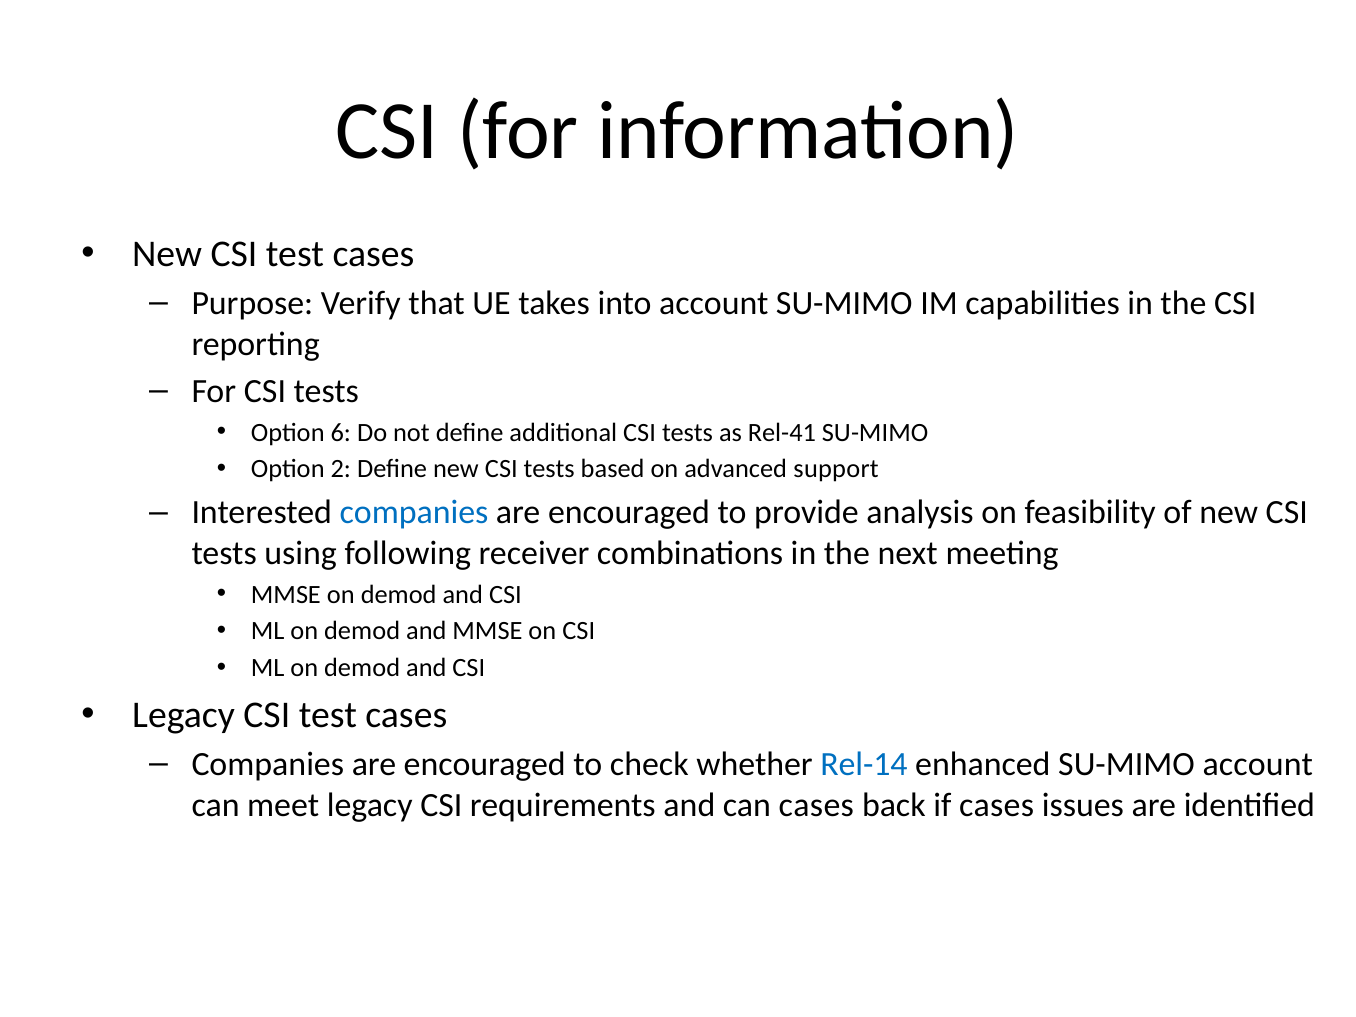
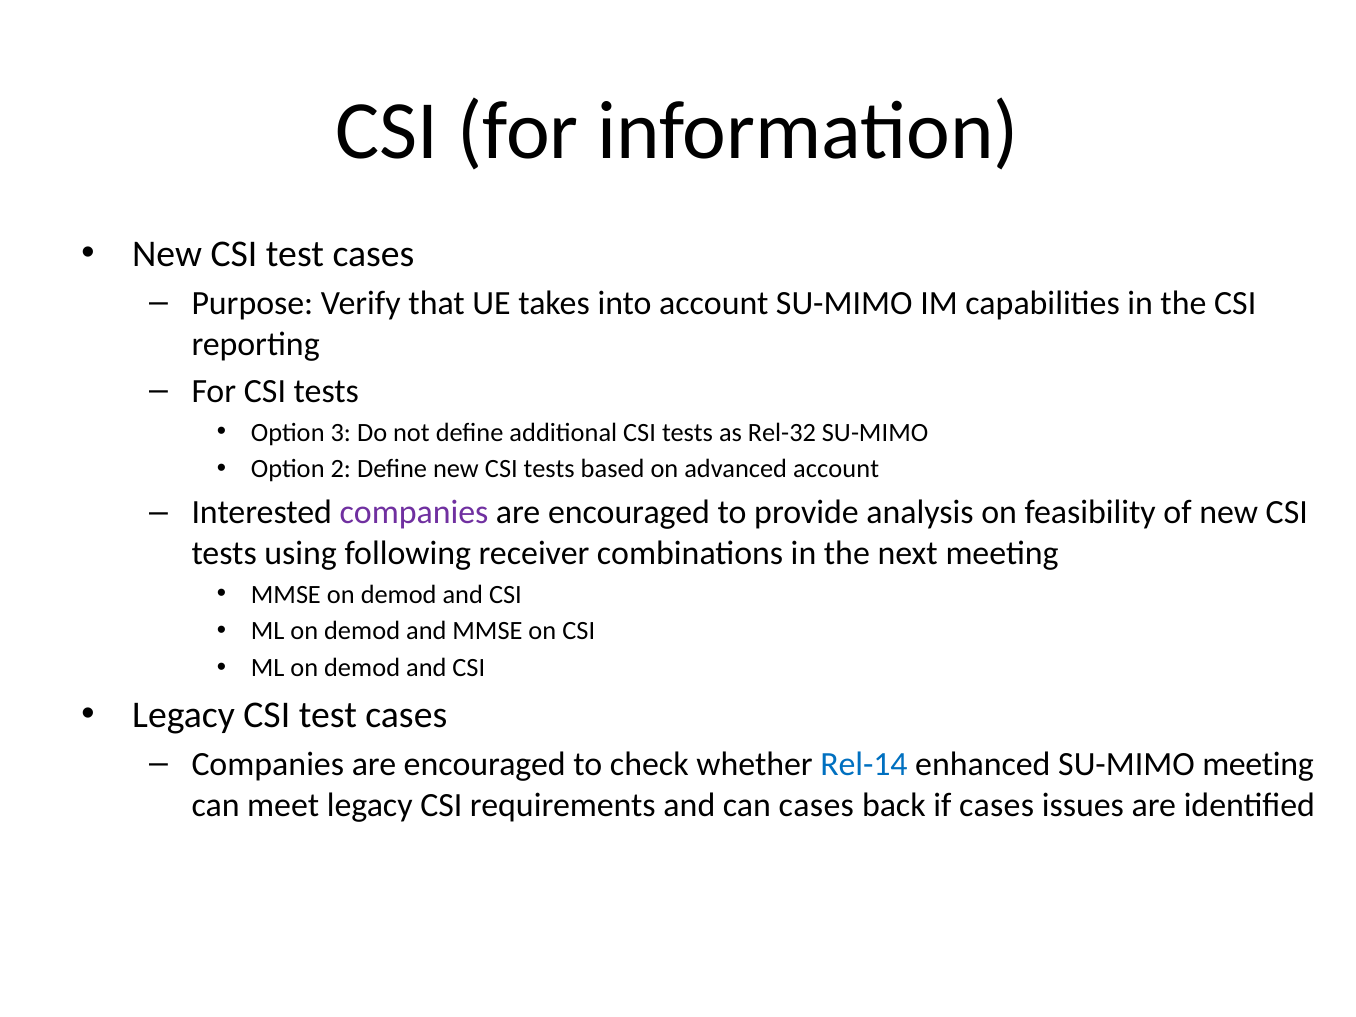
6: 6 -> 3
Rel-41: Rel-41 -> Rel-32
advanced support: support -> account
companies at (414, 513) colour: blue -> purple
SU-MIMO account: account -> meeting
